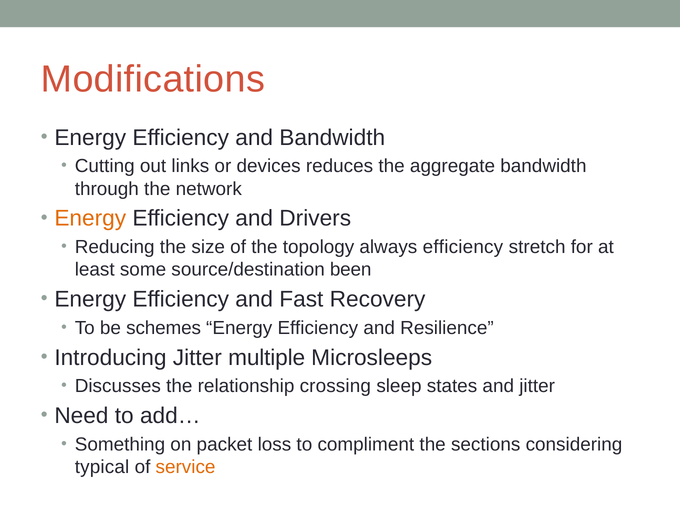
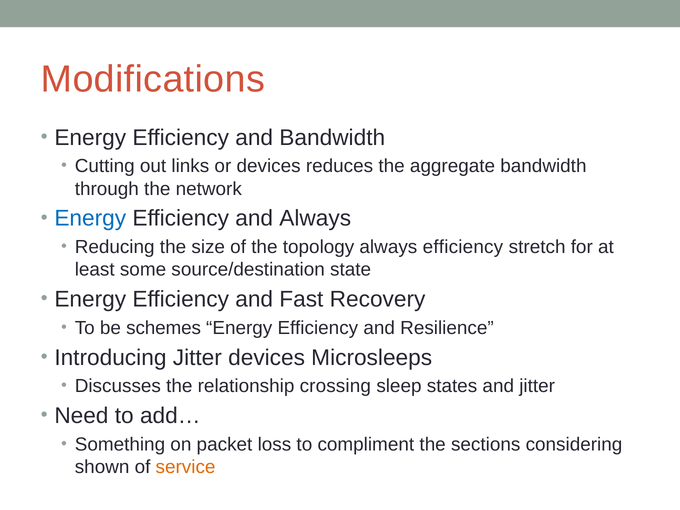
Energy at (90, 218) colour: orange -> blue
and Drivers: Drivers -> Always
been: been -> state
Jitter multiple: multiple -> devices
typical: typical -> shown
